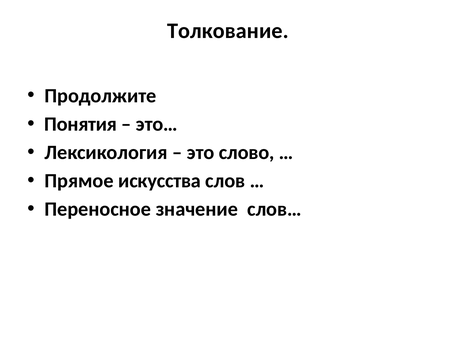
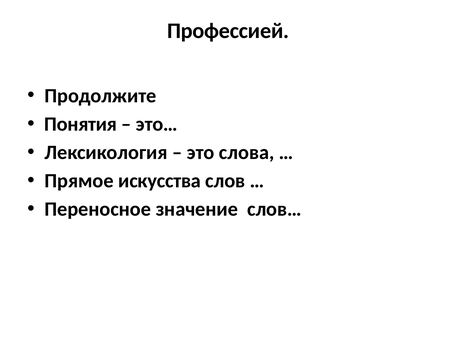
Толкование: Толкование -> Профессией
слово: слово -> слова
